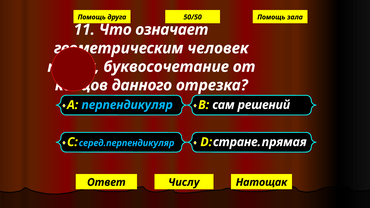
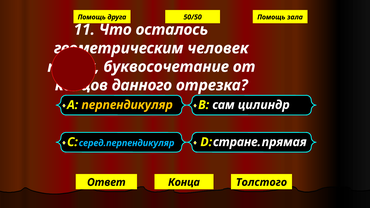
означает: означает -> осталось
перпендикуляр colour: light blue -> yellow
решений: решений -> цилиндр
Числу: Числу -> Конца
Натощак: Натощак -> Толстого
